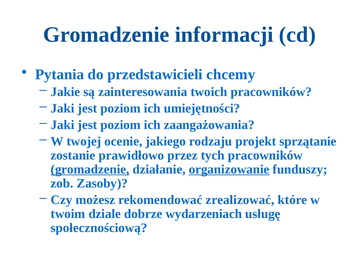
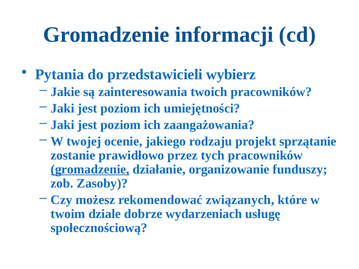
chcemy: chcemy -> wybierz
organizowanie underline: present -> none
zrealizować: zrealizować -> związanych
